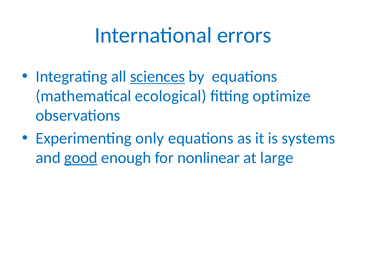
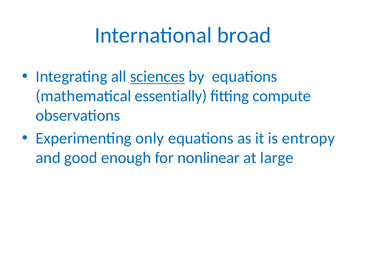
errors: errors -> broad
ecological: ecological -> essentially
optimize: optimize -> compute
systems: systems -> entropy
good underline: present -> none
